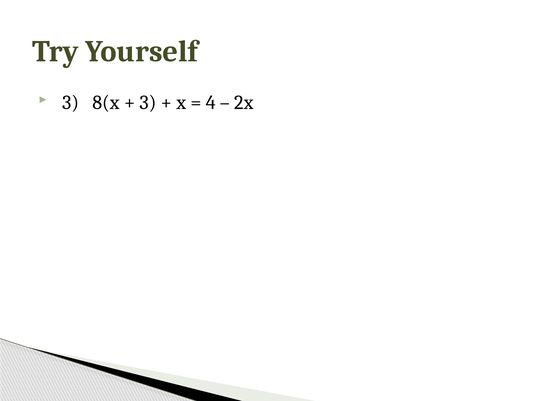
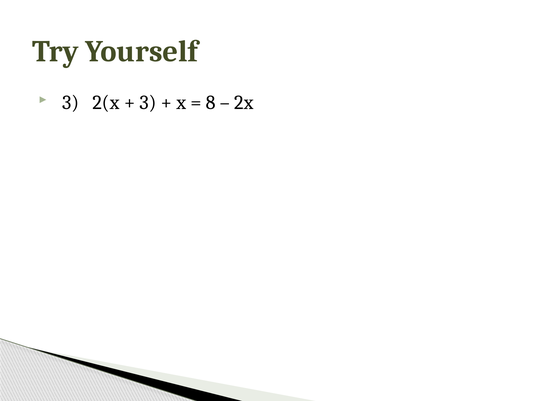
8(x: 8(x -> 2(x
4: 4 -> 8
